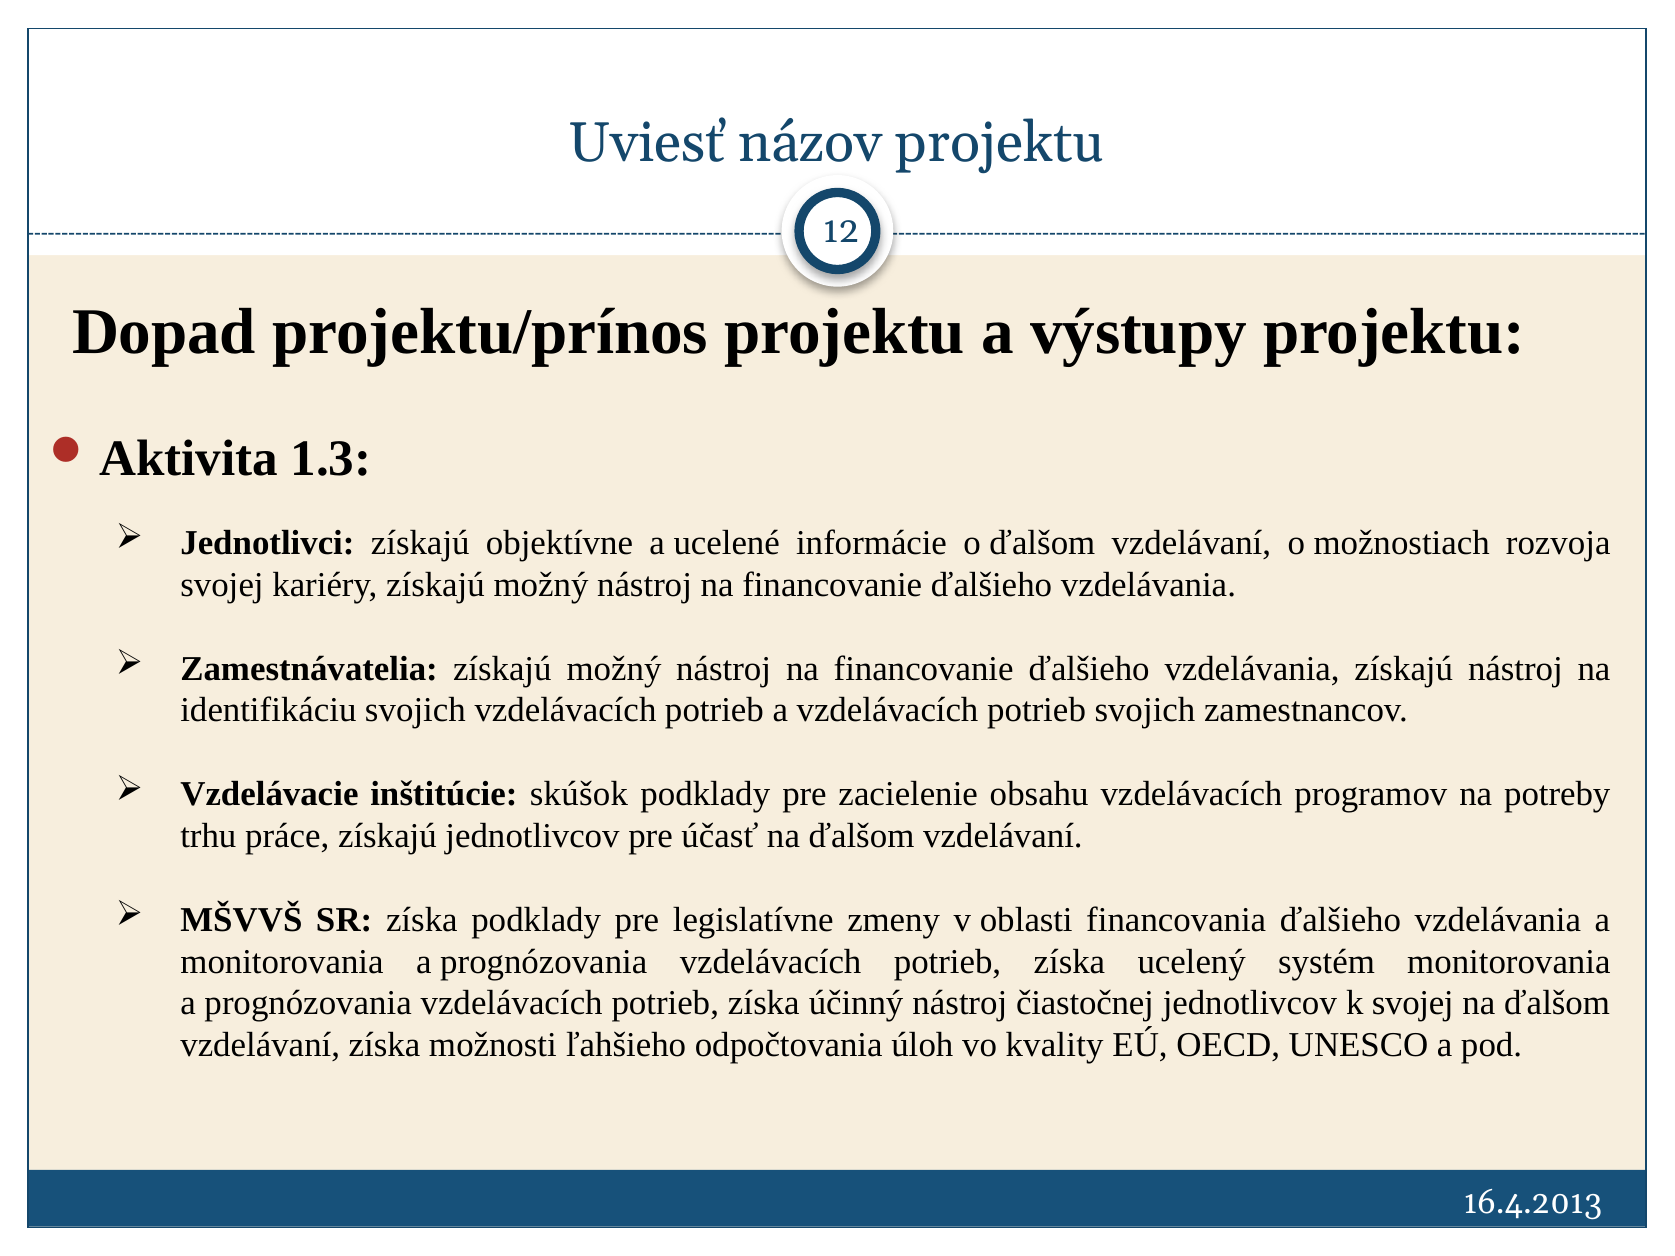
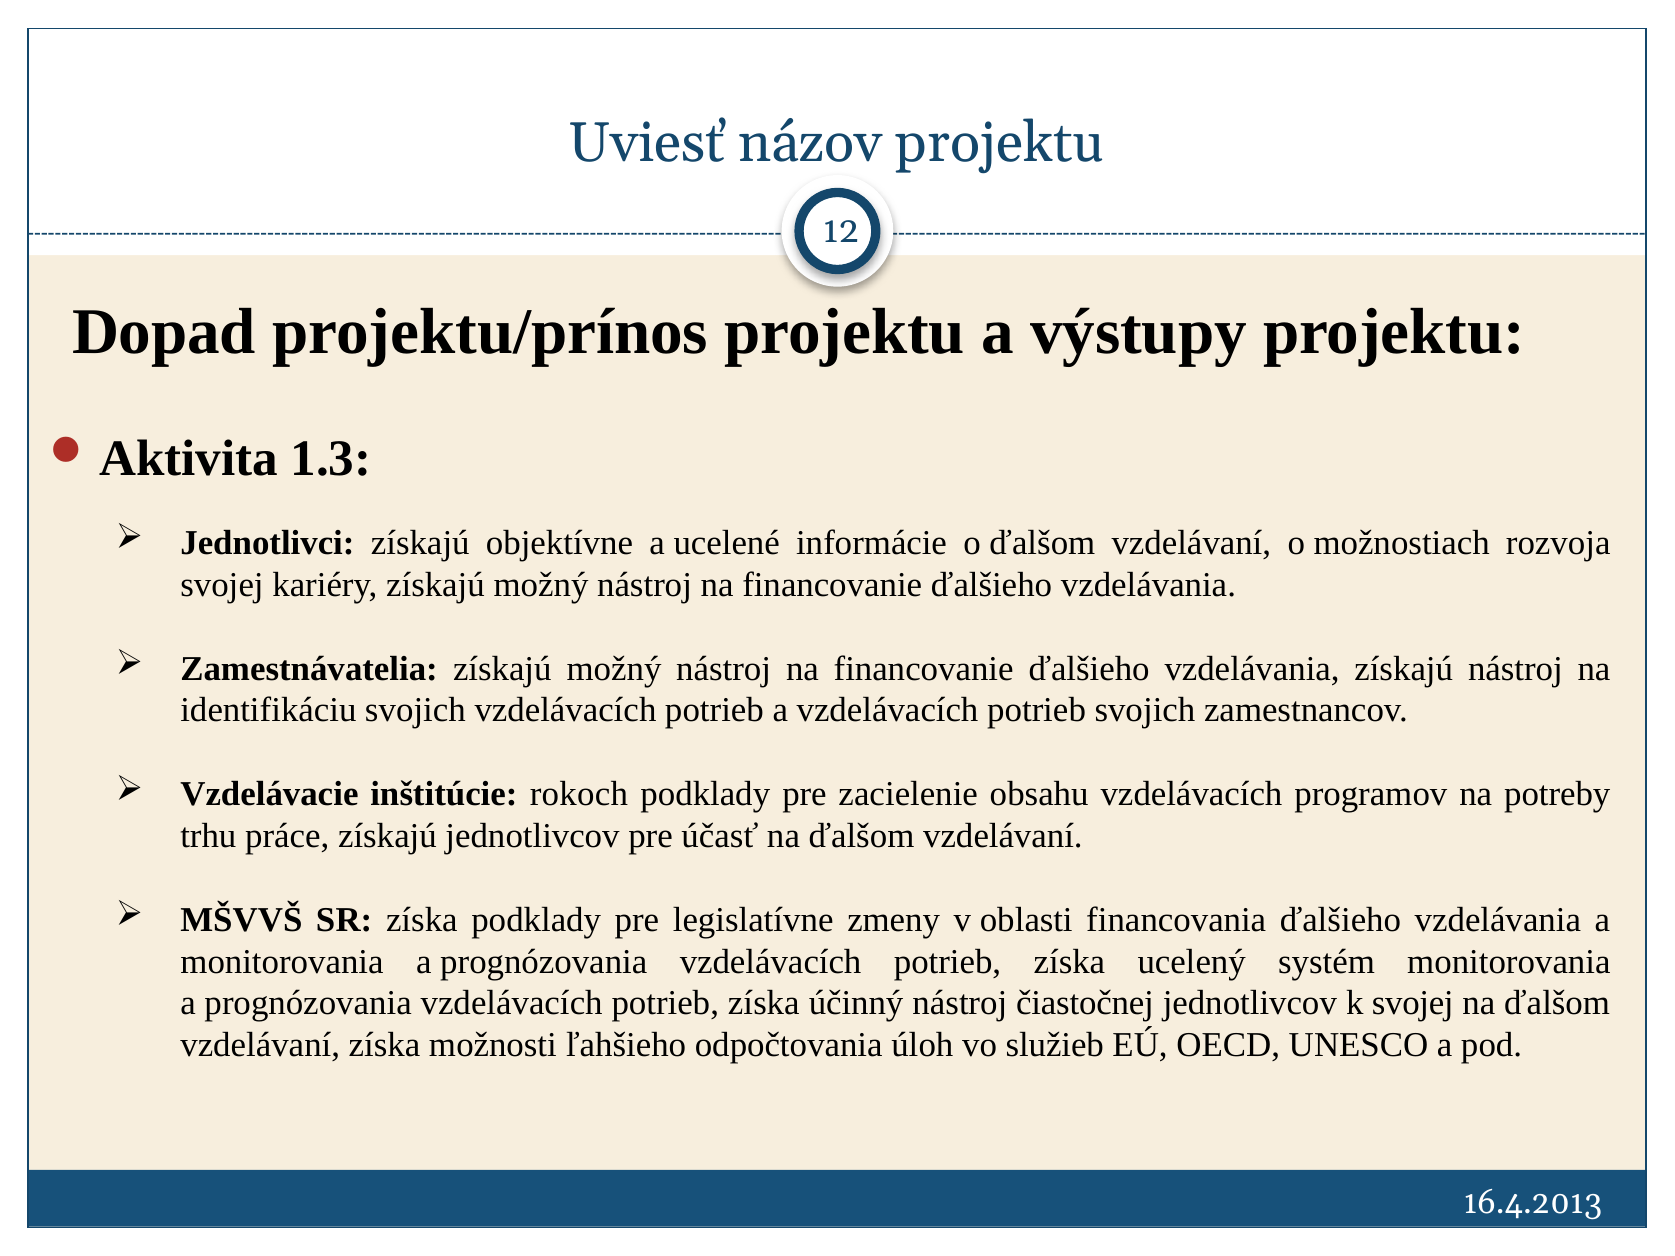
skúšok: skúšok -> rokoch
kvality: kvality -> služieb
